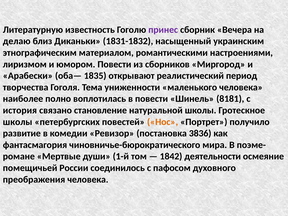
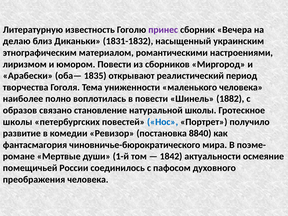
8181: 8181 -> 1882
история: история -> образов
Нос colour: orange -> blue
3836: 3836 -> 8840
деятельности: деятельности -> актуальности
